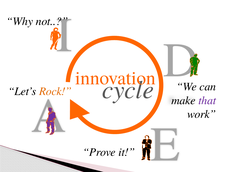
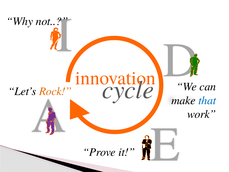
that colour: purple -> blue
